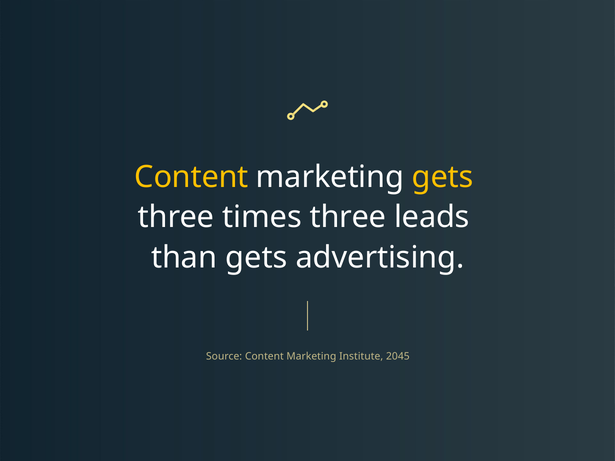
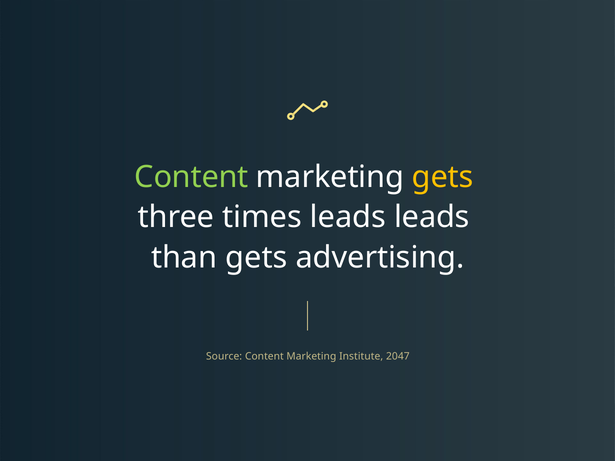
Content at (191, 177) colour: yellow -> light green
times three: three -> leads
2045: 2045 -> 2047
